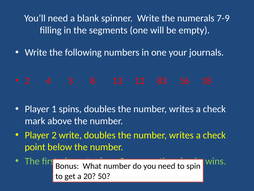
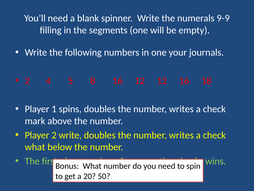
7-9: 7-9 -> 9-9
4 3: 3 -> 5
8 13: 13 -> 16
12 83: 83 -> 12
point at (35, 147): point -> what
